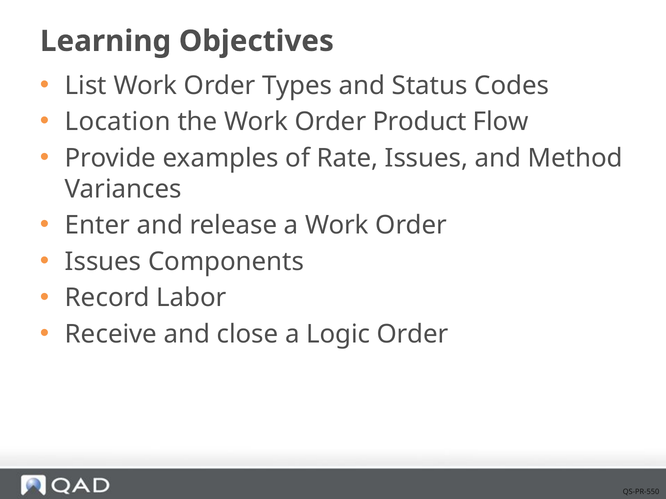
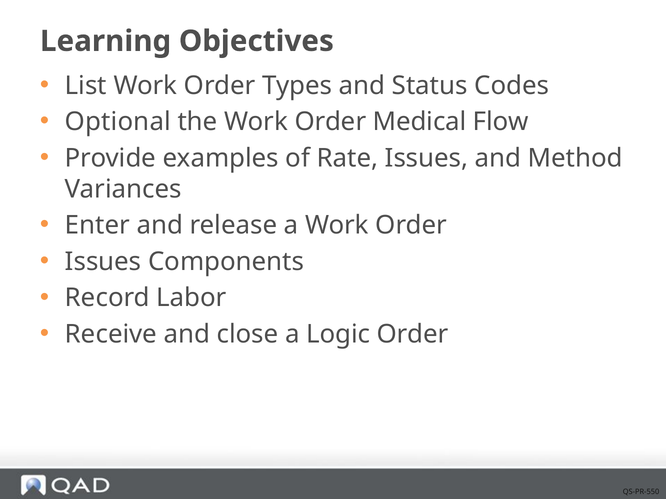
Location: Location -> Optional
Product: Product -> Medical
